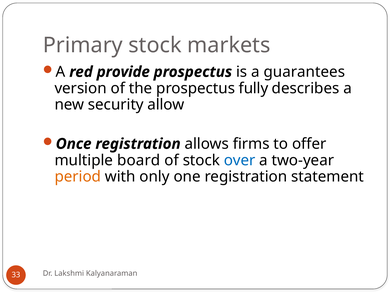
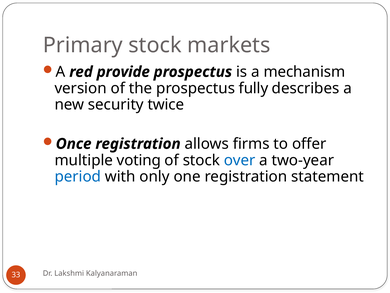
guarantees: guarantees -> mechanism
allow: allow -> twice
board: board -> voting
period colour: orange -> blue
